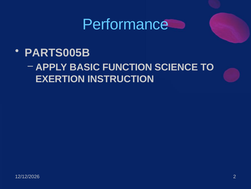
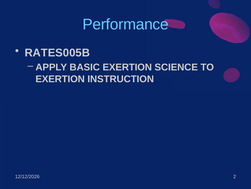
PARTS005B: PARTS005B -> RATES005B
BASIC FUNCTION: FUNCTION -> EXERTION
